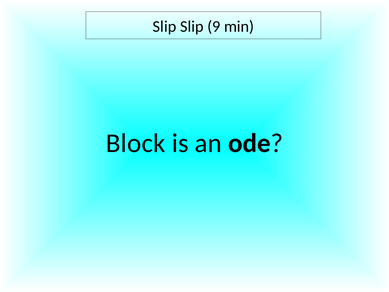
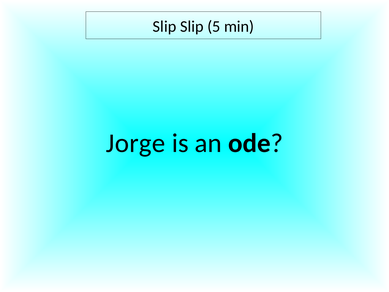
9: 9 -> 5
Block: Block -> Jorge
